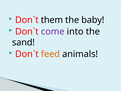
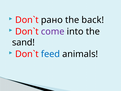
them: them -> рано
baby: baby -> back
feed colour: orange -> blue
